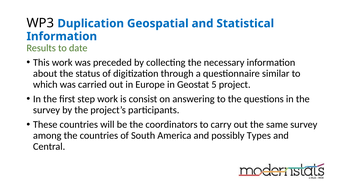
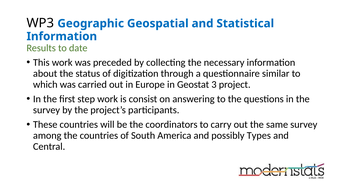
Duplication: Duplication -> Geographic
5: 5 -> 3
